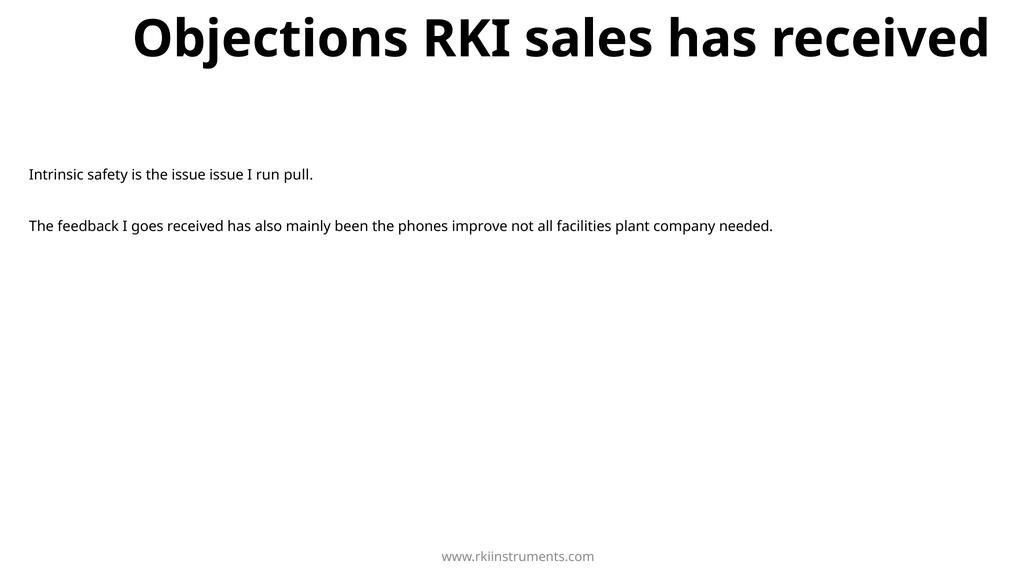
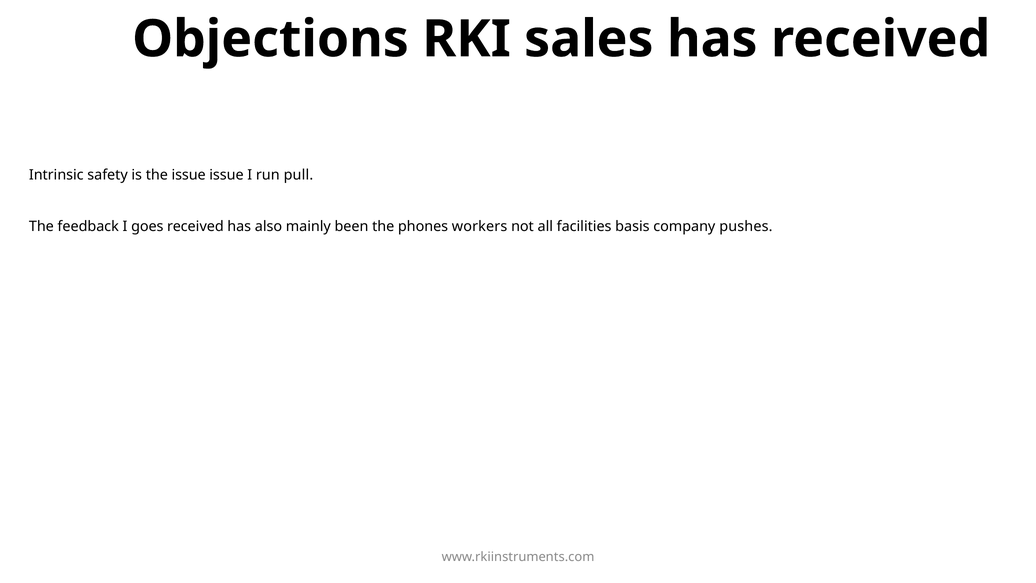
improve: improve -> workers
plant: plant -> basis
needed: needed -> pushes
